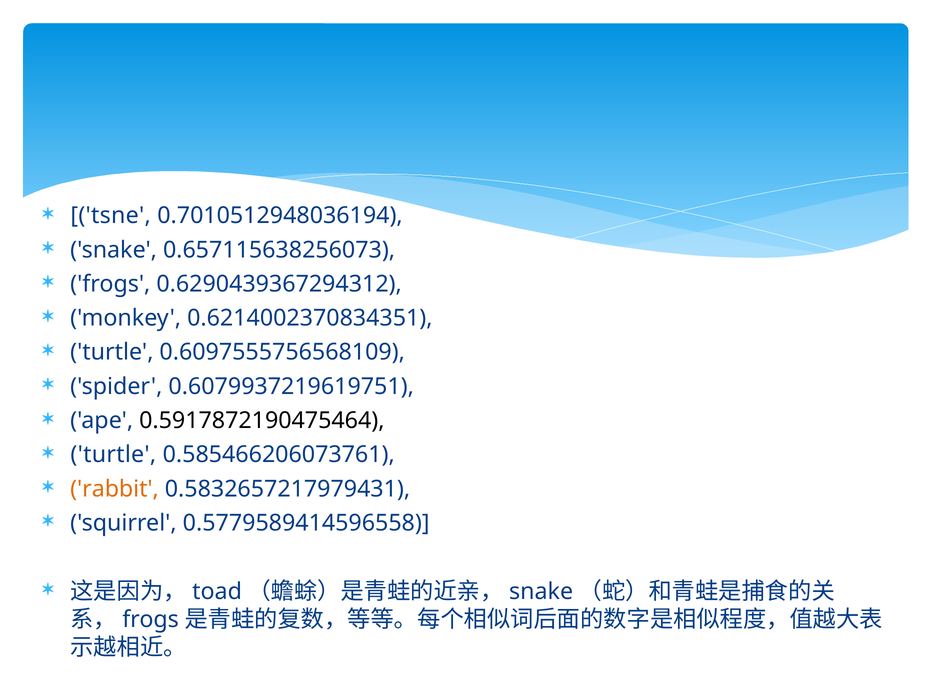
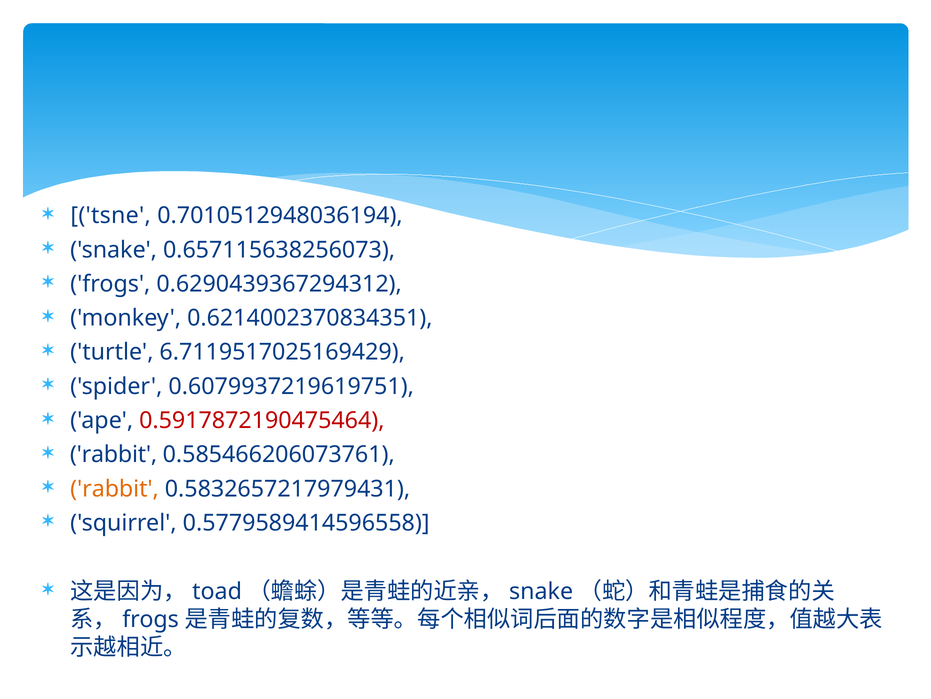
0.6097555756568109: 0.6097555756568109 -> 6.7119517025169429
0.5917872190475464 colour: black -> red
turtle at (113, 454): turtle -> rabbit
